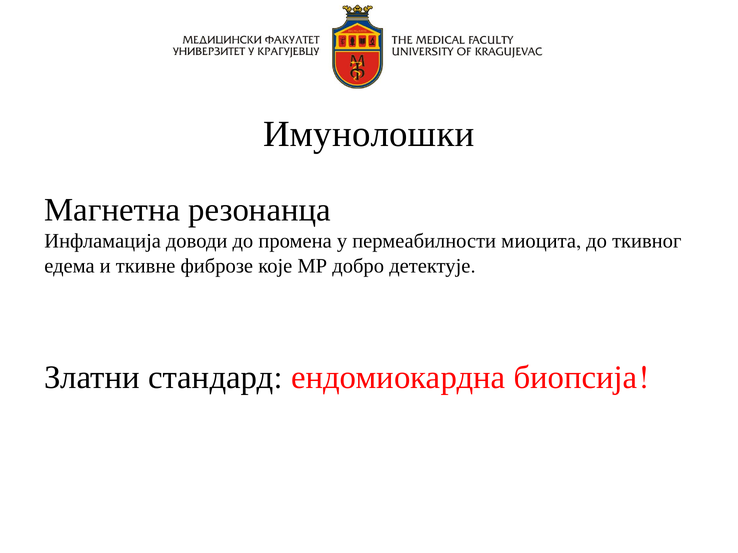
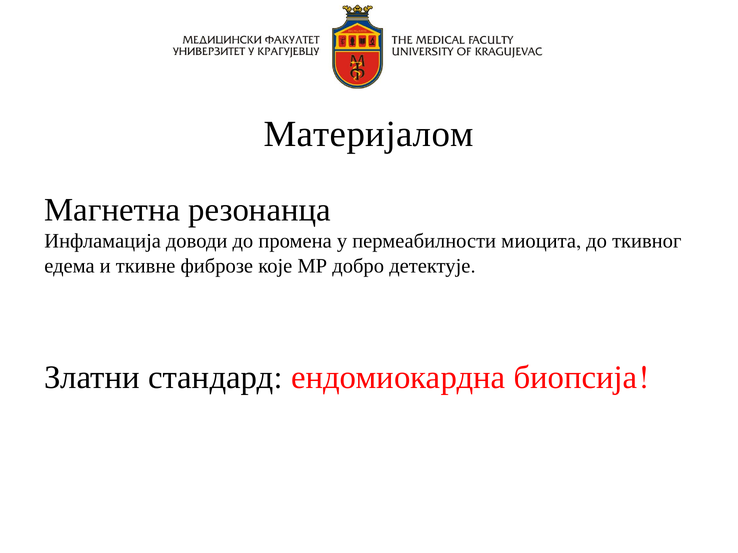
Имунолошки: Имунолошки -> Материјалом
